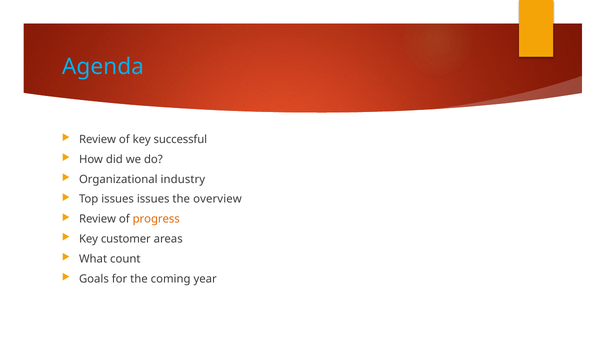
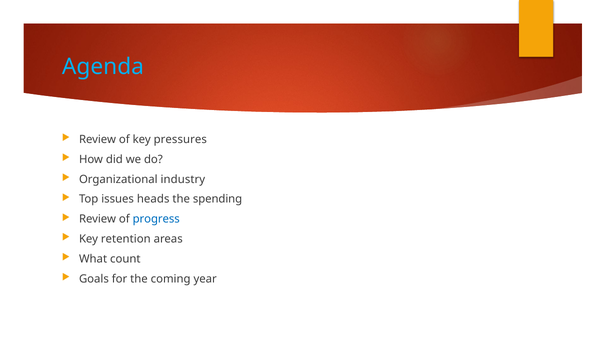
successful: successful -> pressures
issues issues: issues -> heads
overview: overview -> spending
progress colour: orange -> blue
customer: customer -> retention
